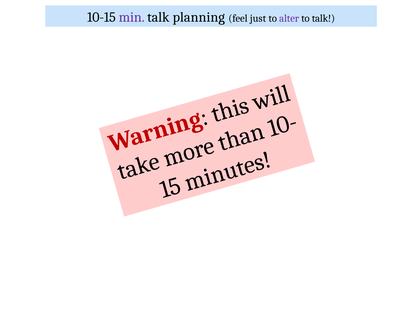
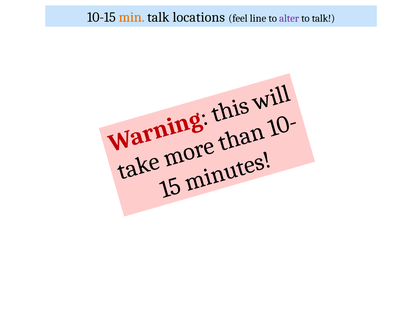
min colour: purple -> orange
planning: planning -> locations
just: just -> line
